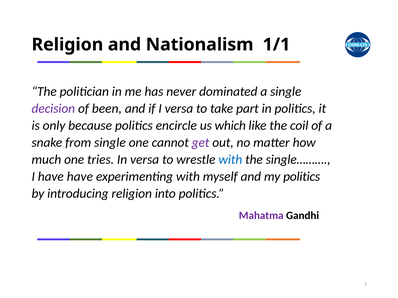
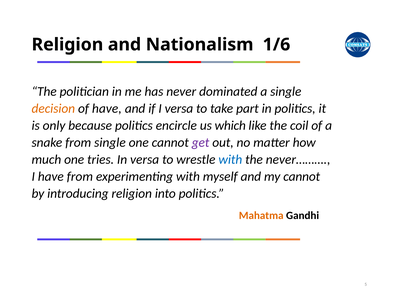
1/1: 1/1 -> 1/6
decision colour: purple -> orange
of been: been -> have
single………: single……… -> never………
have have: have -> from
my politics: politics -> cannot
Mahatma colour: purple -> orange
